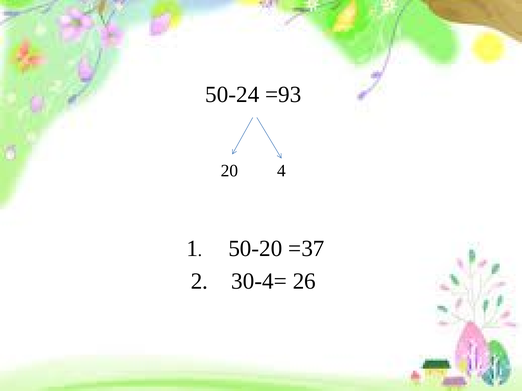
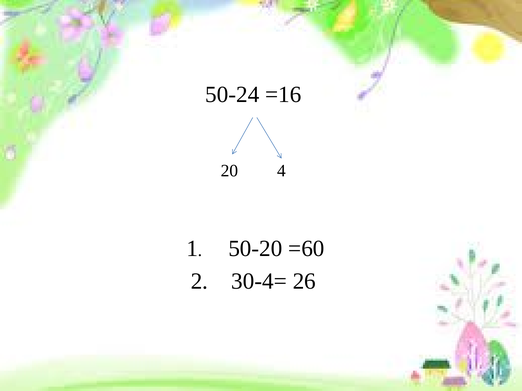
=93: =93 -> =16
=37: =37 -> =60
